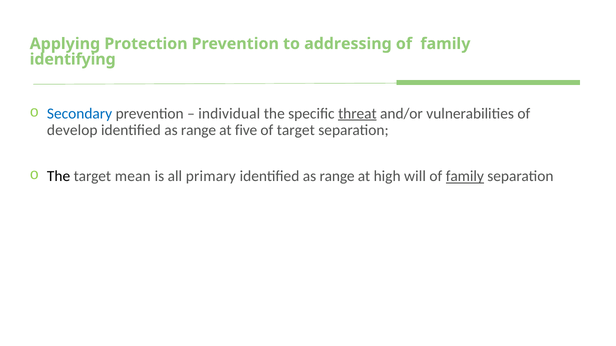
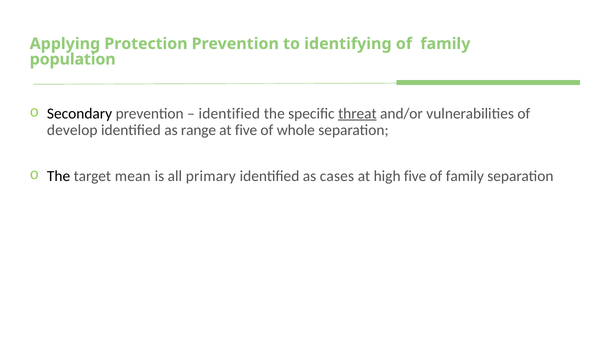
addressing: addressing -> identifying
identifying: identifying -> population
Secondary colour: blue -> black
individual at (229, 114): individual -> identified
of target: target -> whole
range at (337, 176): range -> cases
high will: will -> five
family at (465, 176) underline: present -> none
